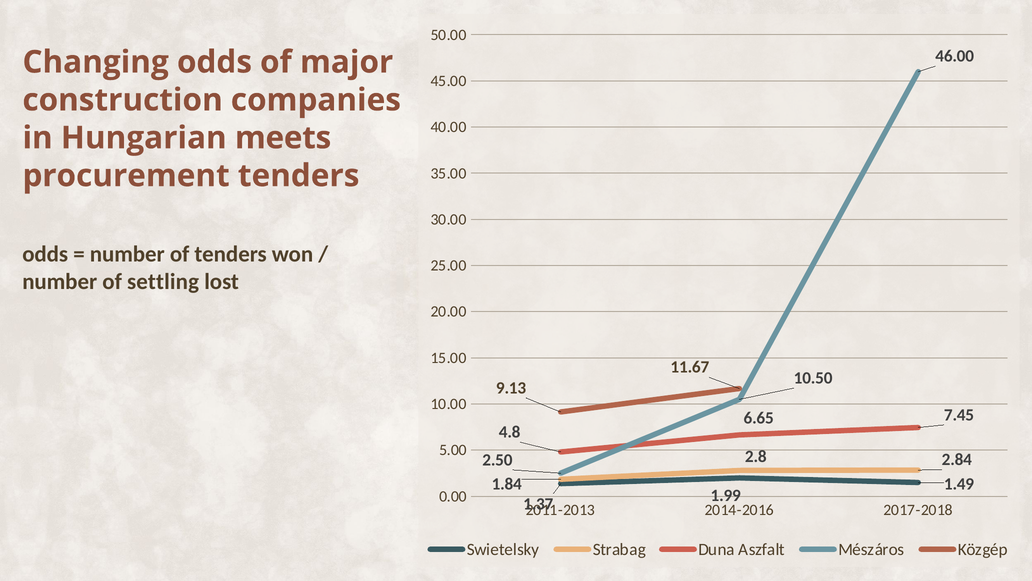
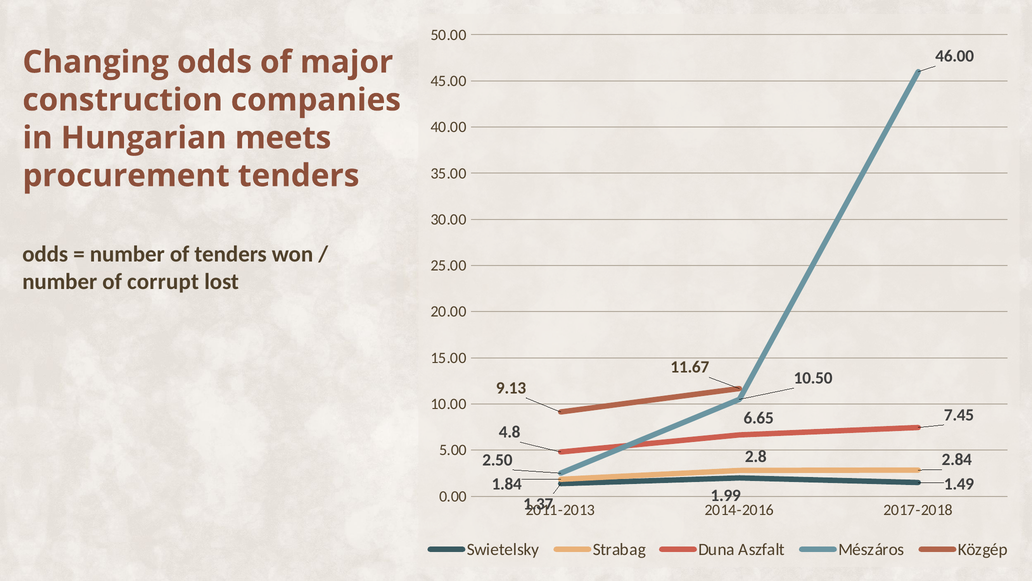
settling: settling -> corrupt
